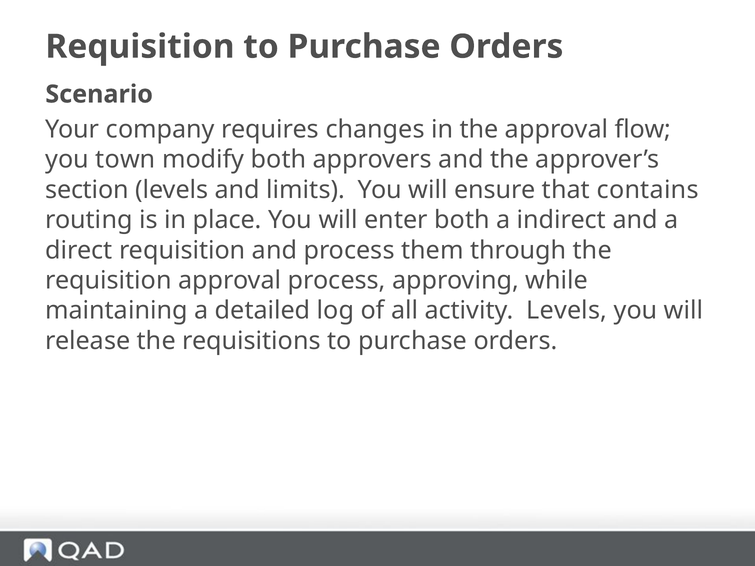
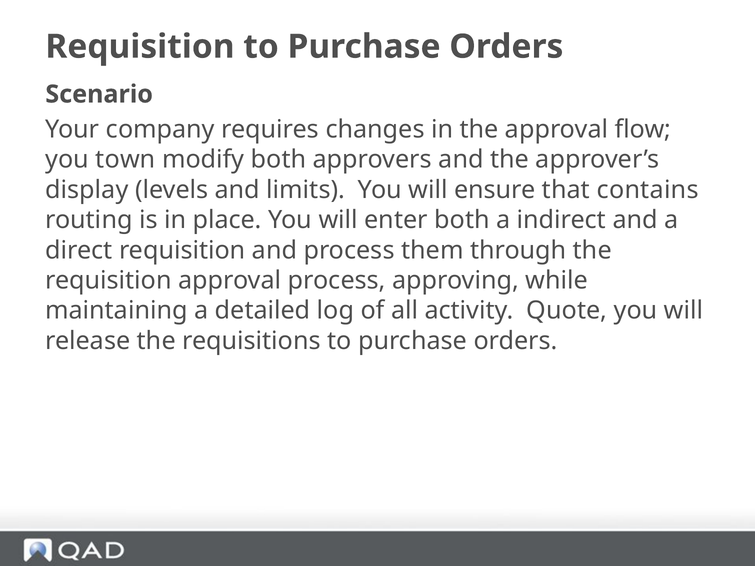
section: section -> display
activity Levels: Levels -> Quote
